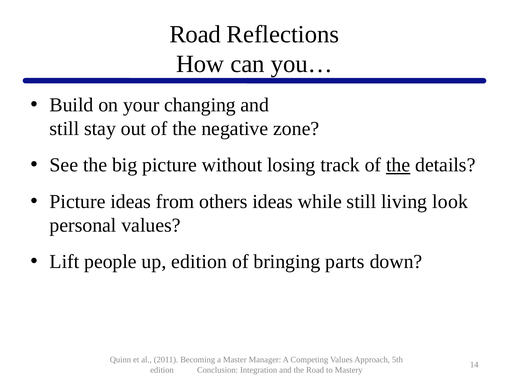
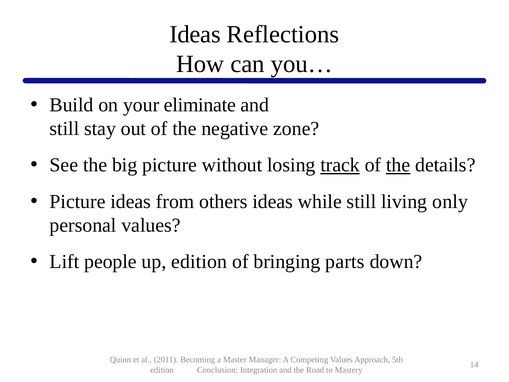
Road at (195, 34): Road -> Ideas
changing: changing -> eliminate
track underline: none -> present
look: look -> only
